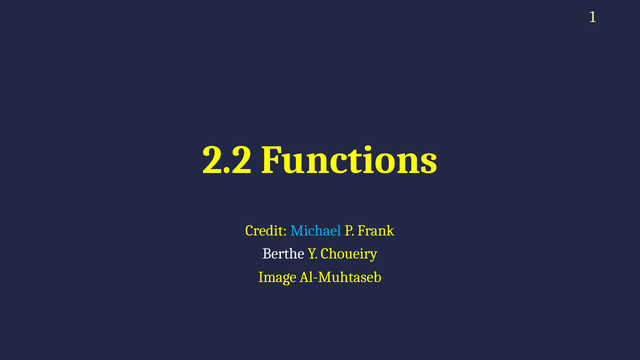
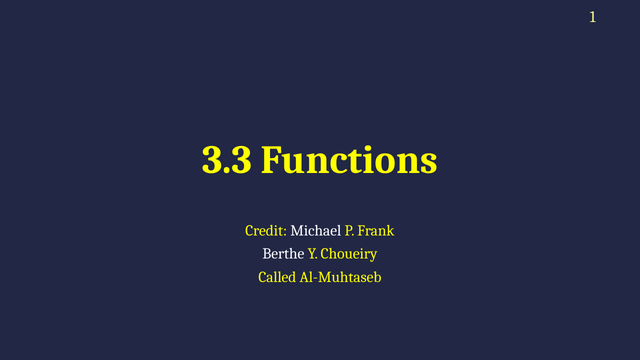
2.2: 2.2 -> 3.3
Michael colour: light blue -> white
Image: Image -> Called
